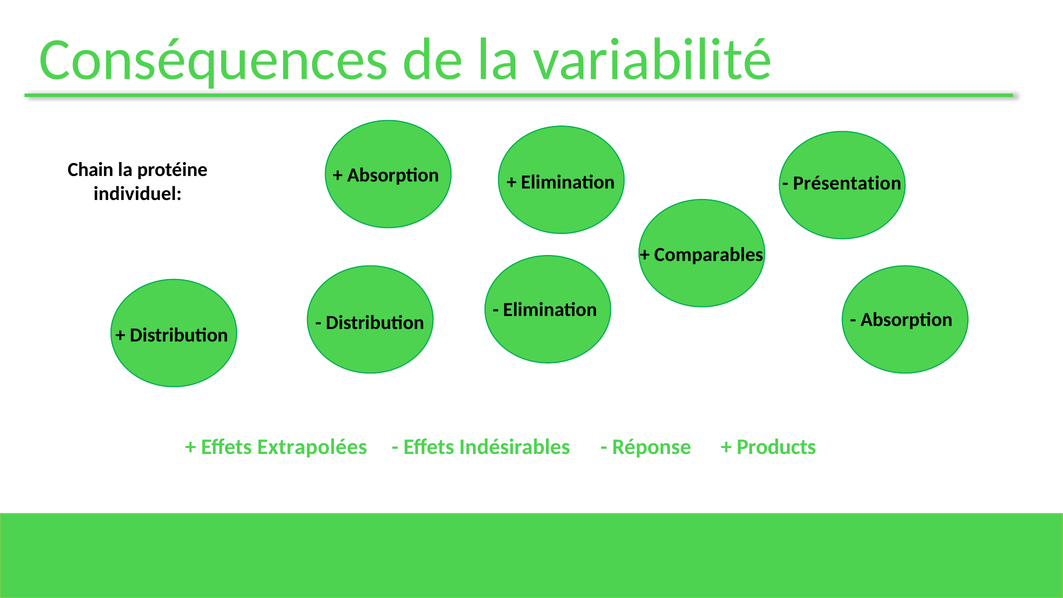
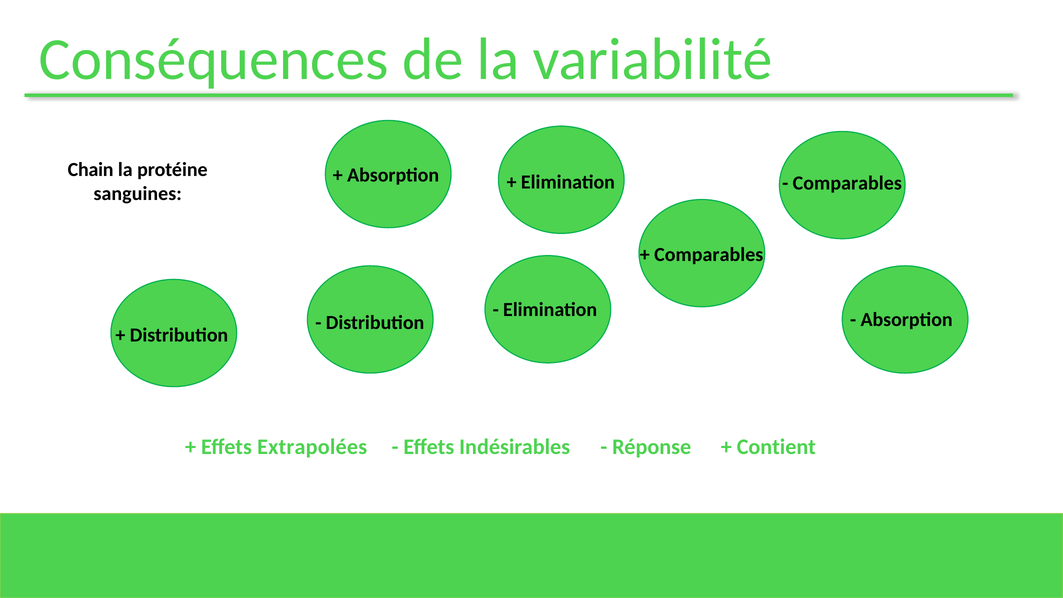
Présentation at (847, 183): Présentation -> Comparables
individuel: individuel -> sanguines
Products: Products -> Contient
